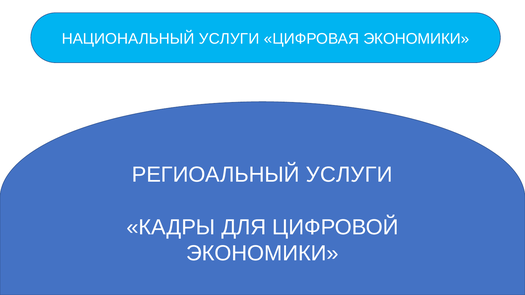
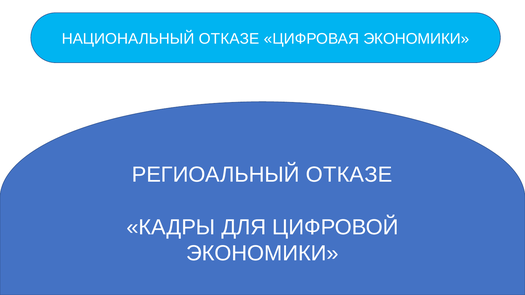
НАЦИОНАЛЬНЫЙ УСЛУГИ: УСЛУГИ -> ОТКАЗЕ
РЕГИОАЛЬНЫЙ УСЛУГИ: УСЛУГИ -> ОТКАЗЕ
